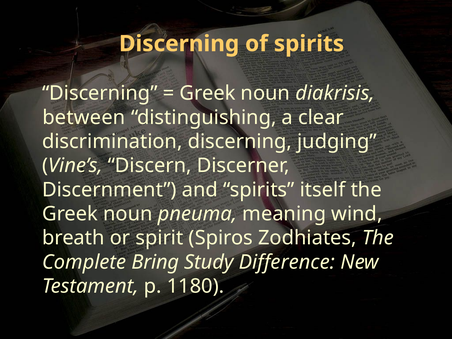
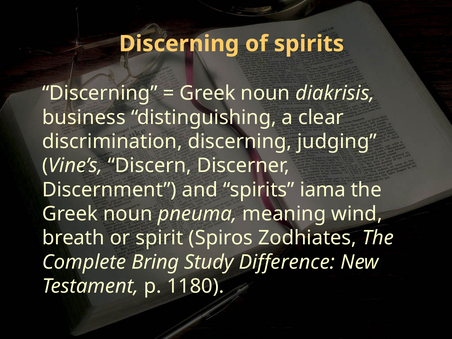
between: between -> business
itself: itself -> iama
